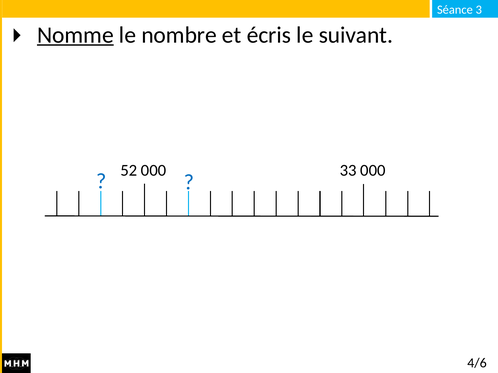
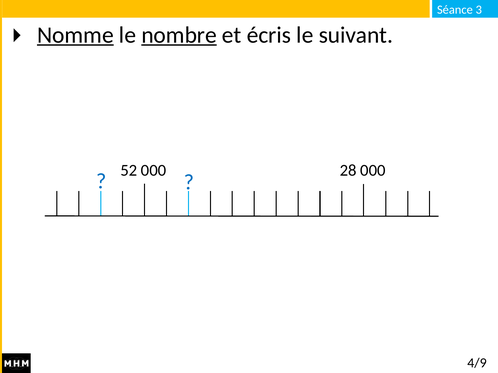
nombre underline: none -> present
33: 33 -> 28
4/6: 4/6 -> 4/9
